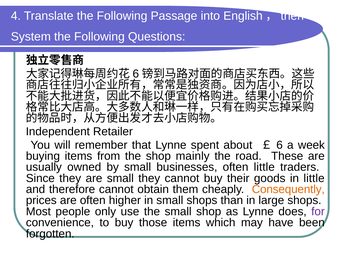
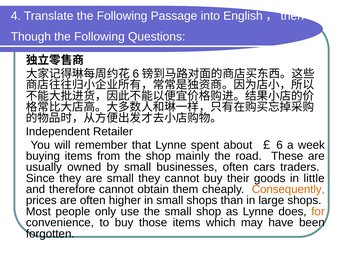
System: System -> Though
often little: little -> cars
for colour: purple -> orange
